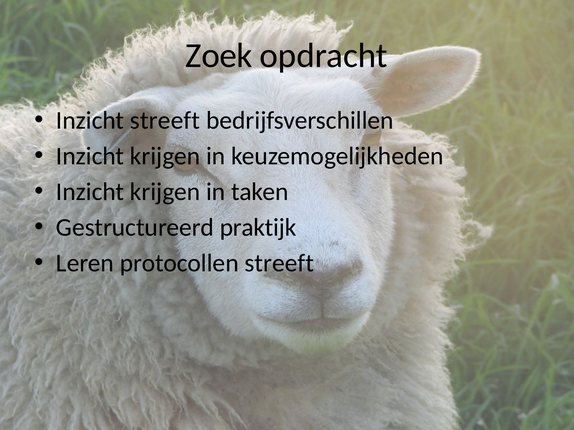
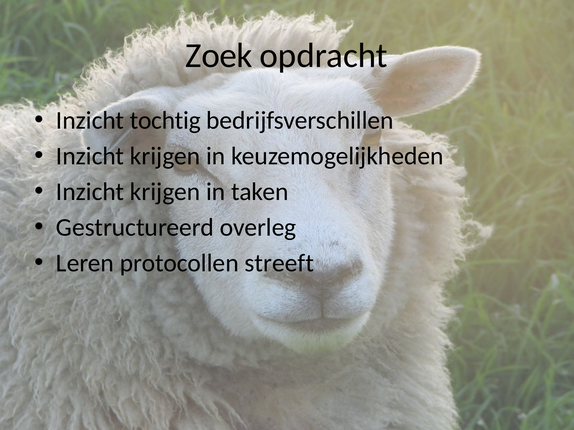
Inzicht streeft: streeft -> tochtig
praktijk: praktijk -> overleg
